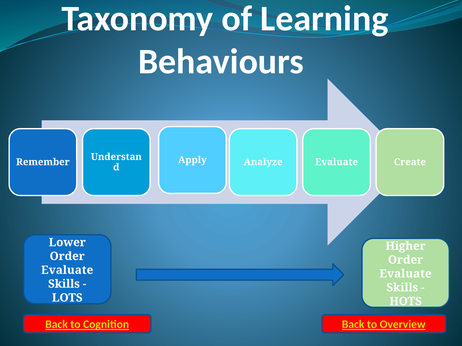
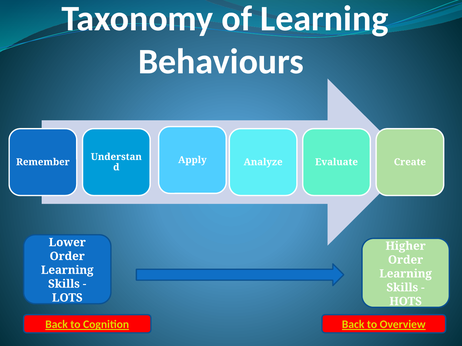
Evaluate at (67, 270): Evaluate -> Learning
Evaluate at (406, 274): Evaluate -> Learning
